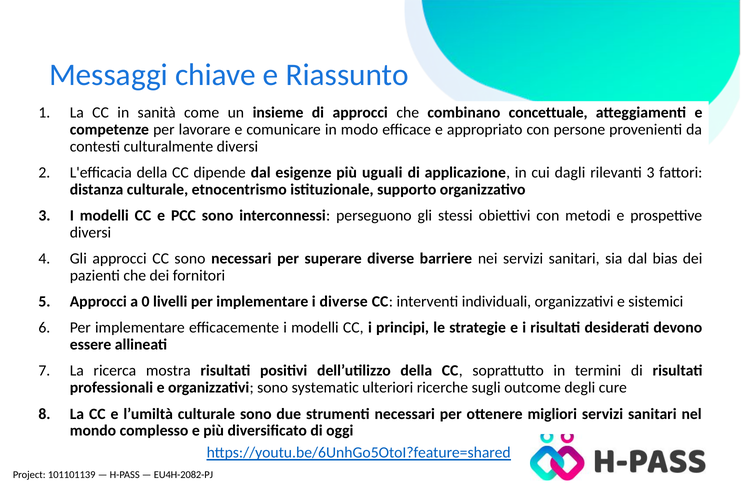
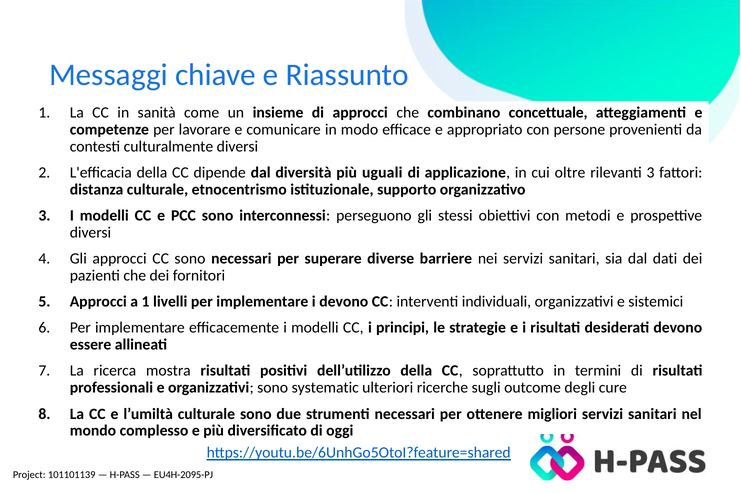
esigenze: esigenze -> diversità
dagli: dagli -> oltre
bias: bias -> dati
a 0: 0 -> 1
i diverse: diverse -> devono
EU4H-2082-PJ: EU4H-2082-PJ -> EU4H-2095-PJ
